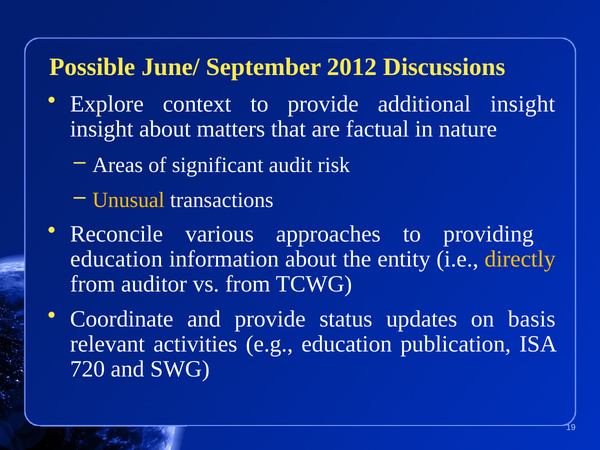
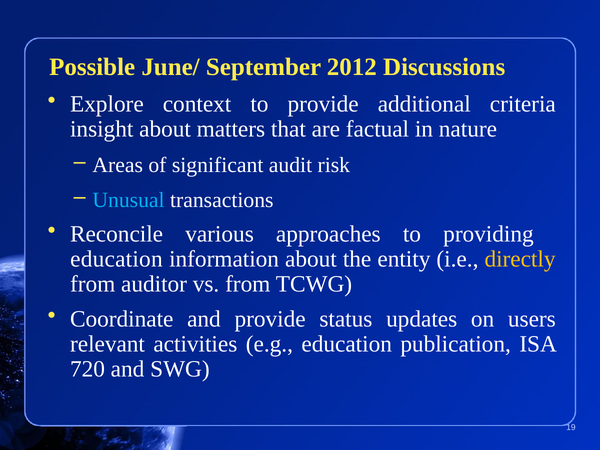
additional insight: insight -> criteria
Unusual colour: yellow -> light blue
basis: basis -> users
